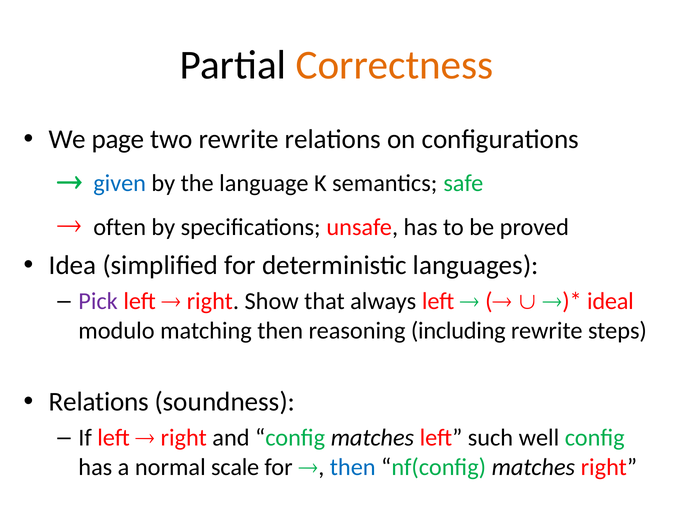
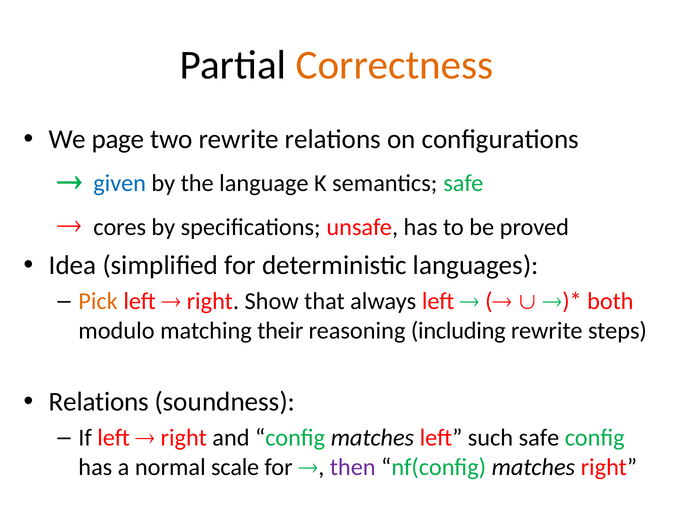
often: often -> cores
Pick colour: purple -> orange
ideal: ideal -> both
matching then: then -> their
such well: well -> safe
then at (353, 468) colour: blue -> purple
